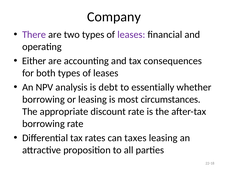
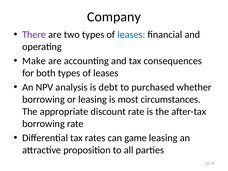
leases at (131, 35) colour: purple -> blue
Either: Either -> Make
essentially: essentially -> purchased
taxes: taxes -> game
